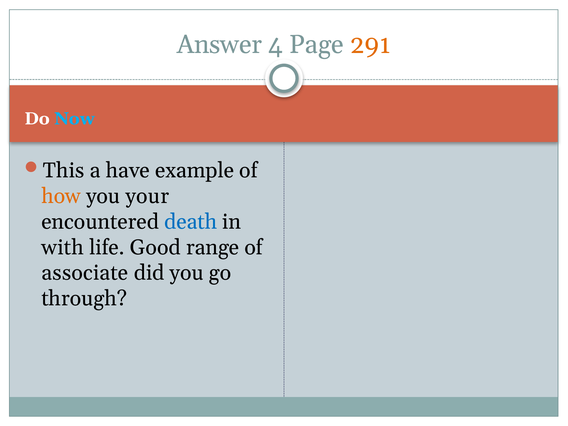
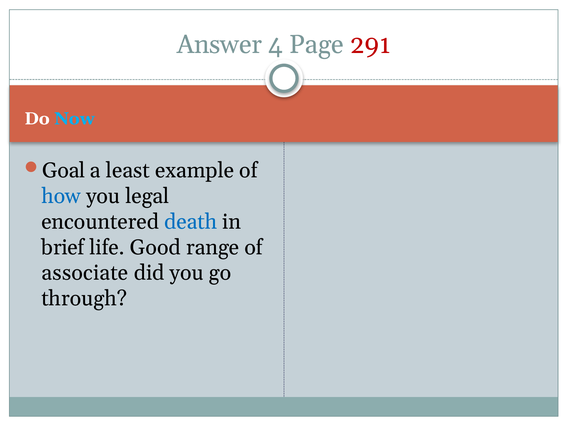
291 colour: orange -> red
This: This -> Goal
have: have -> least
how colour: orange -> blue
your: your -> legal
with: with -> brief
